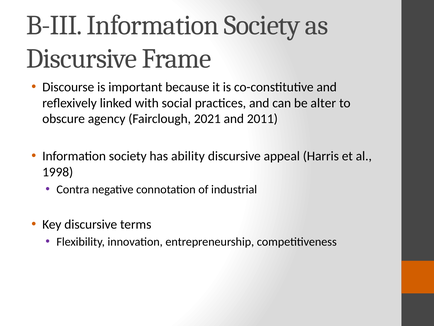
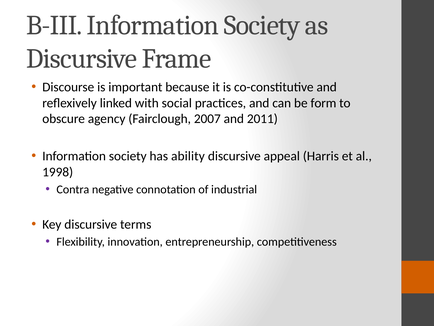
alter: alter -> form
2021: 2021 -> 2007
